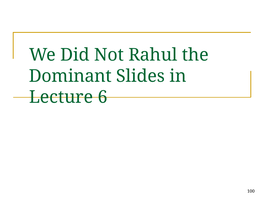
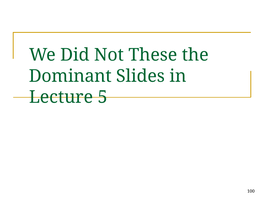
Rahul: Rahul -> These
6: 6 -> 5
